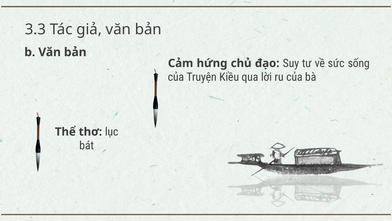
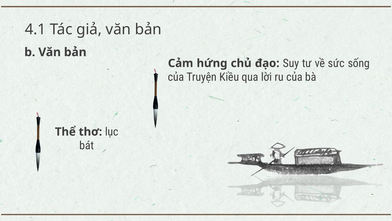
3.3: 3.3 -> 4.1
